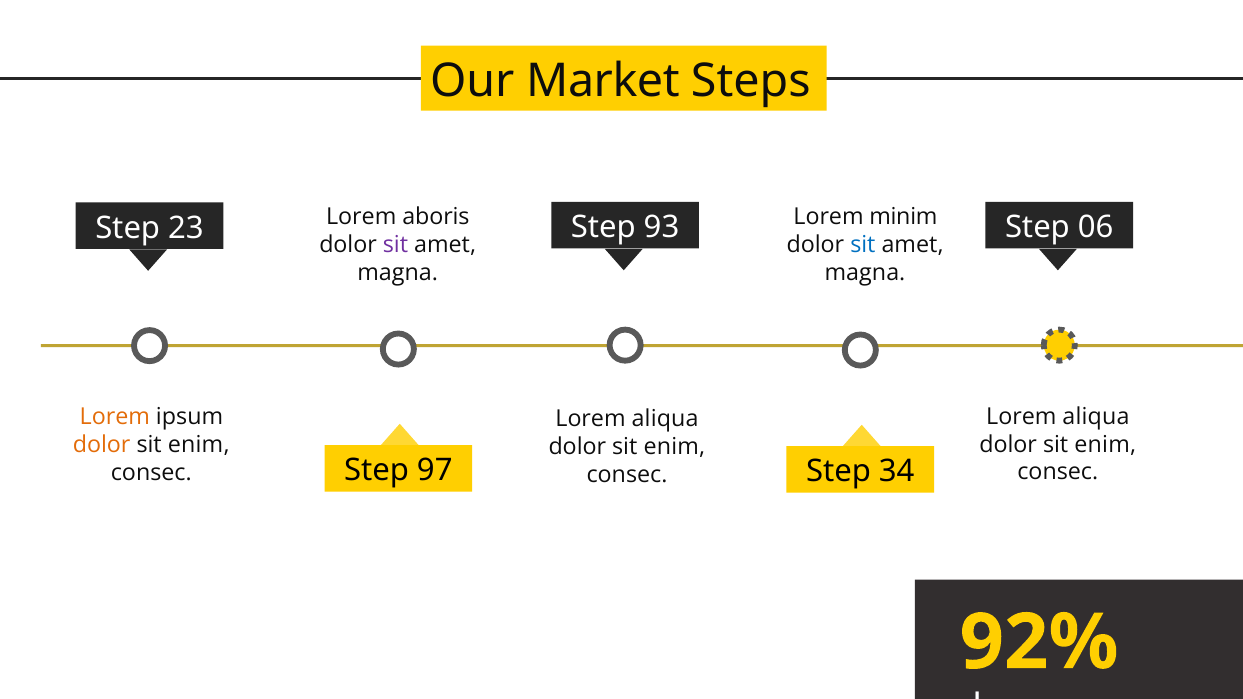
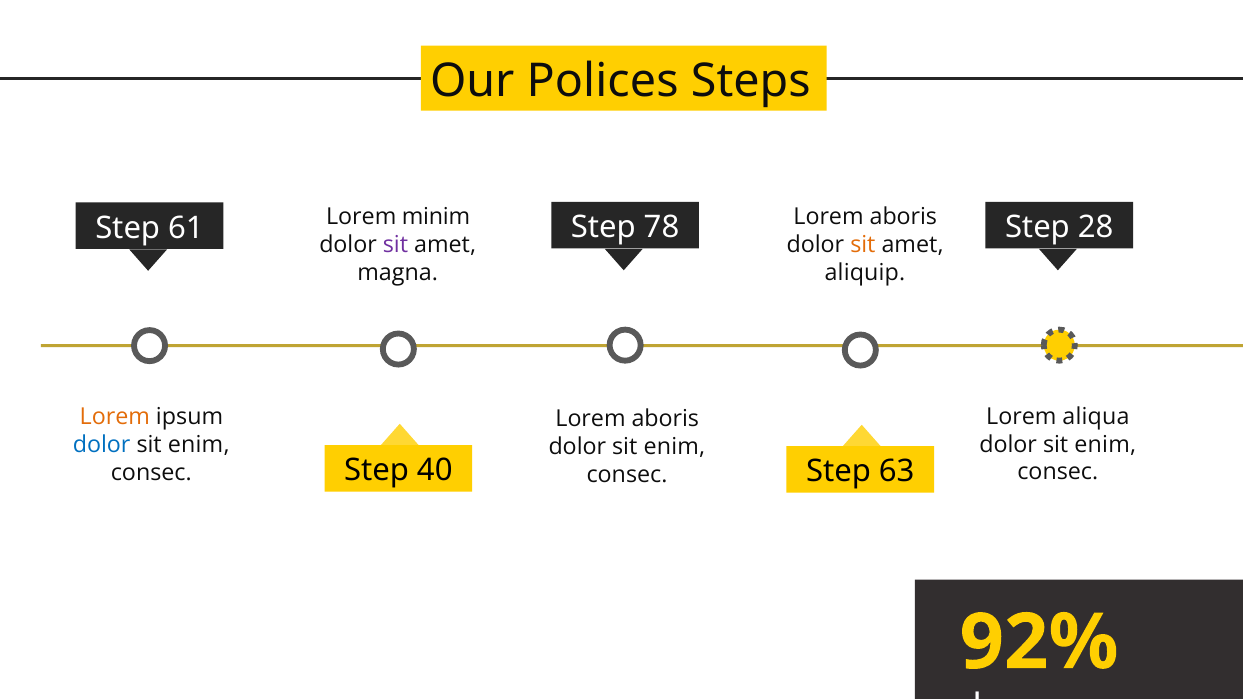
Market: Market -> Polices
aboris: aboris -> minim
minim at (903, 217): minim -> aboris
93: 93 -> 78
23: 23 -> 61
06: 06 -> 28
sit at (863, 245) colour: blue -> orange
magna at (865, 273): magna -> aliquip
aliqua at (665, 419): aliqua -> aboris
dolor at (102, 445) colour: orange -> blue
97: 97 -> 40
34: 34 -> 63
